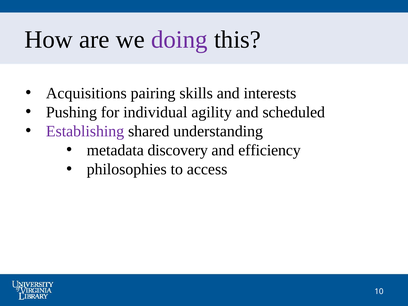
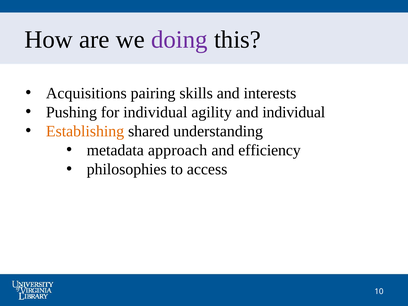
and scheduled: scheduled -> individual
Establishing colour: purple -> orange
discovery: discovery -> approach
